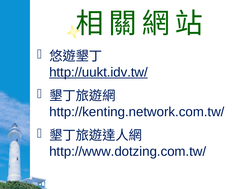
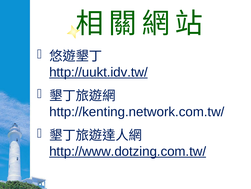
http://www.dotzing.com.tw/ underline: none -> present
